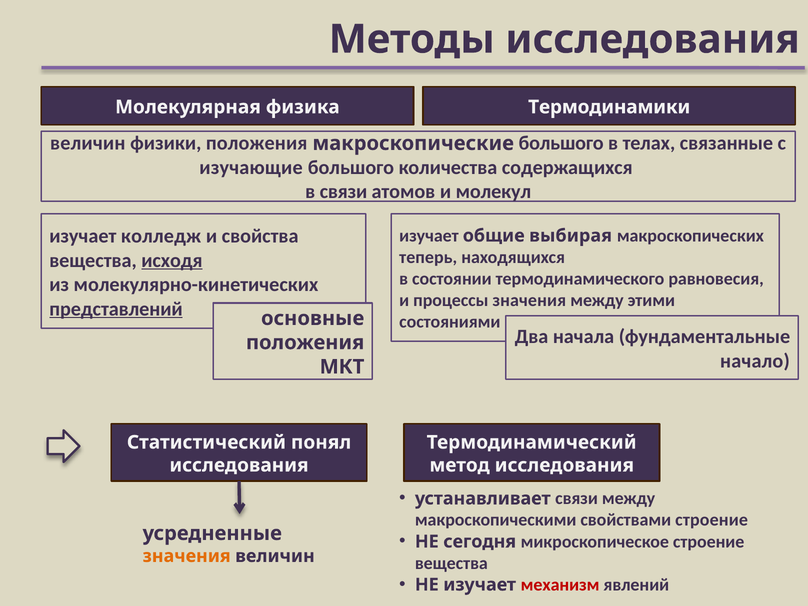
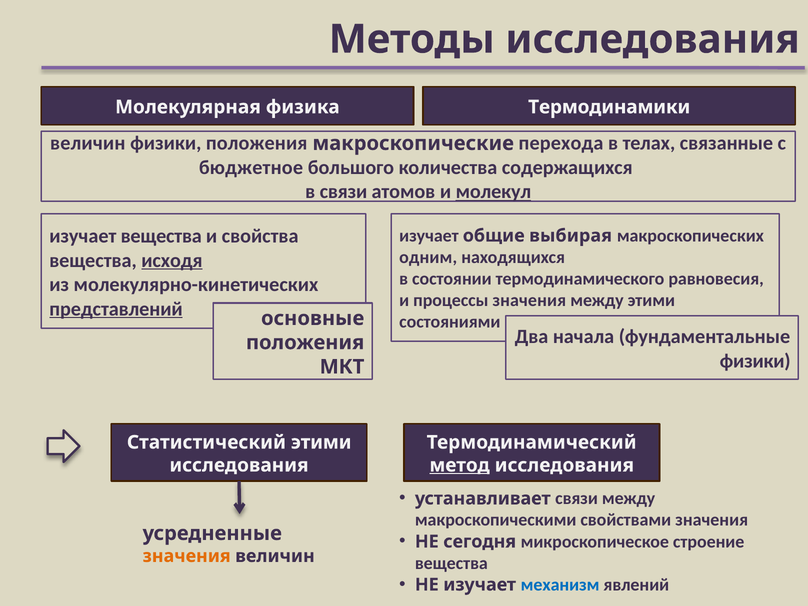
макроскопические большого: большого -> перехода
изучающие: изучающие -> бюджетное
молекул underline: none -> present
изучает колледж: колледж -> вещества
теперь: теперь -> одним
начало at (755, 361): начало -> физики
Статистический понял: понял -> этими
метод underline: none -> present
свойствами строение: строение -> значения
механизм colour: red -> blue
